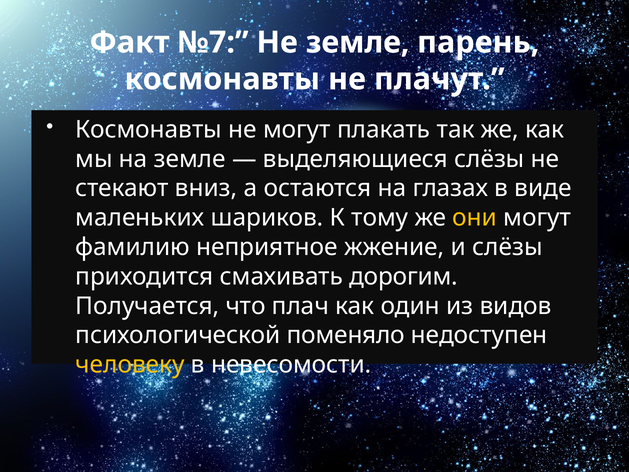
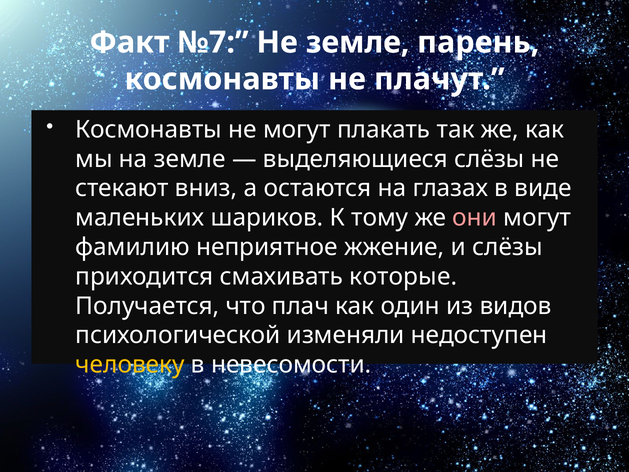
они colour: yellow -> pink
дорогим: дорогим -> которые
поменяло: поменяло -> изменяли
